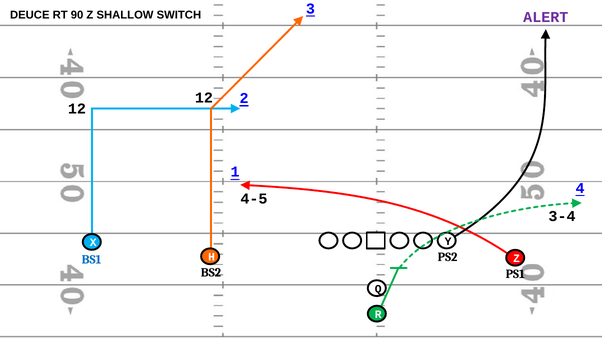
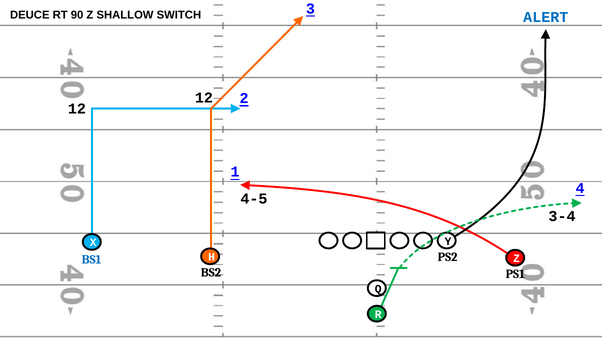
ALERT colour: purple -> blue
